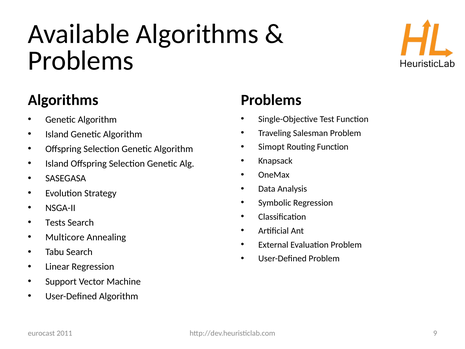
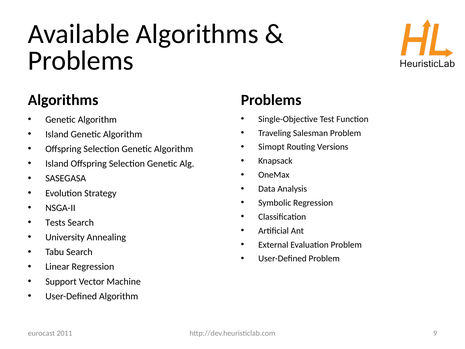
Routing Function: Function -> Versions
Multicore: Multicore -> University
